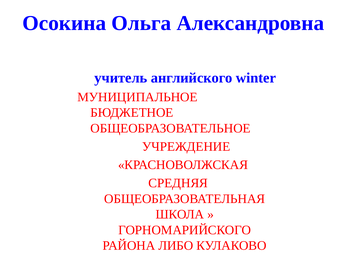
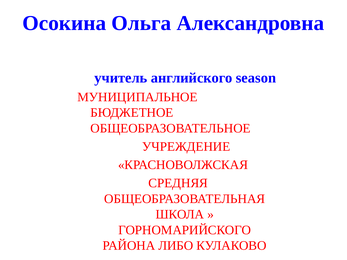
winter: winter -> season
